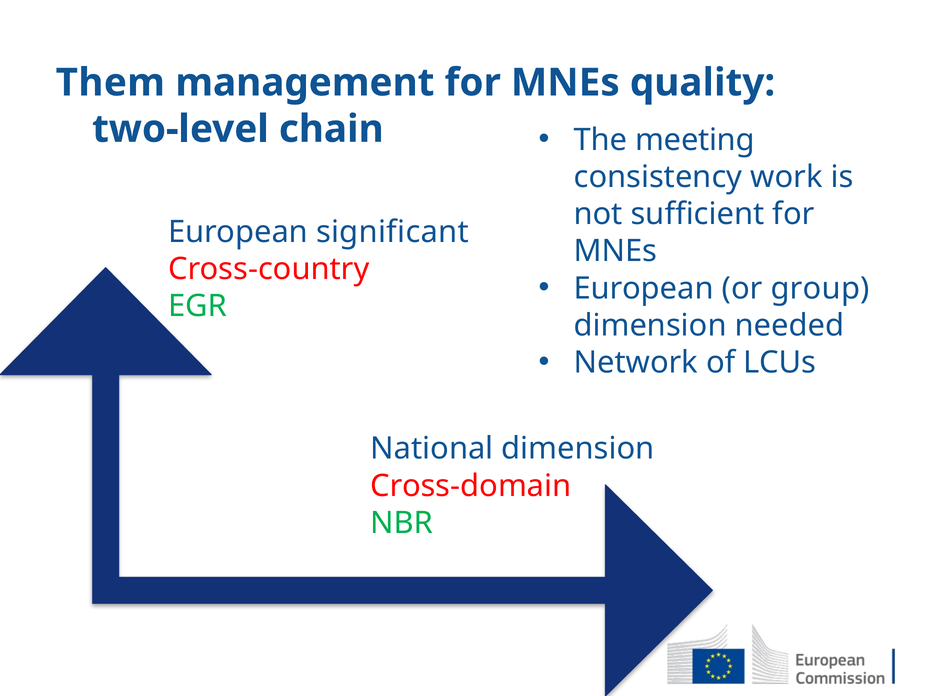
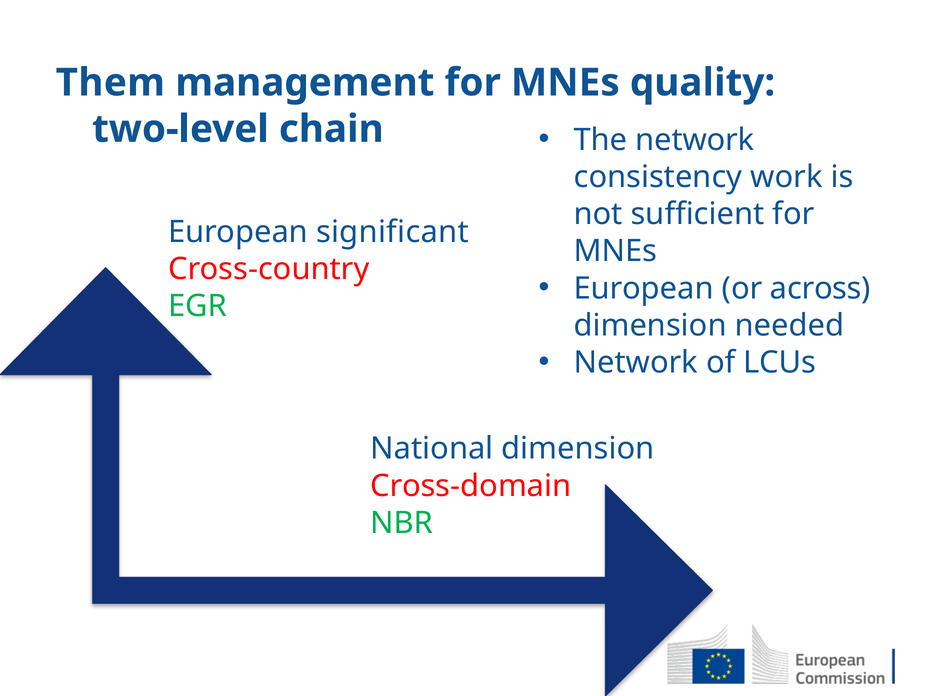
The meeting: meeting -> network
group: group -> across
